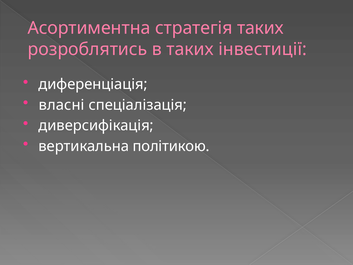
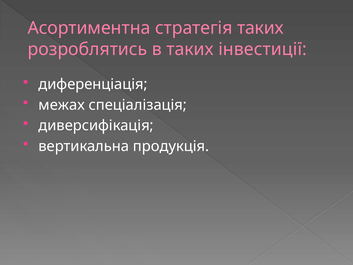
власні: власні -> межах
політикою: політикою -> продукція
